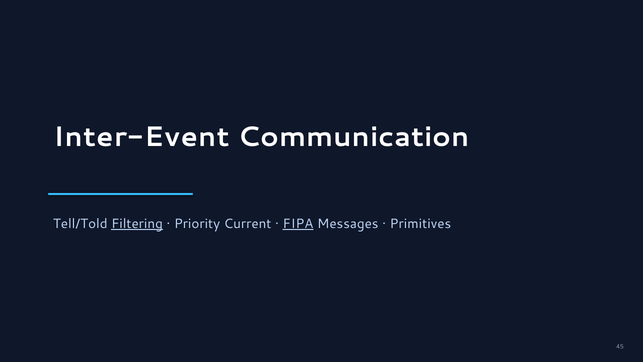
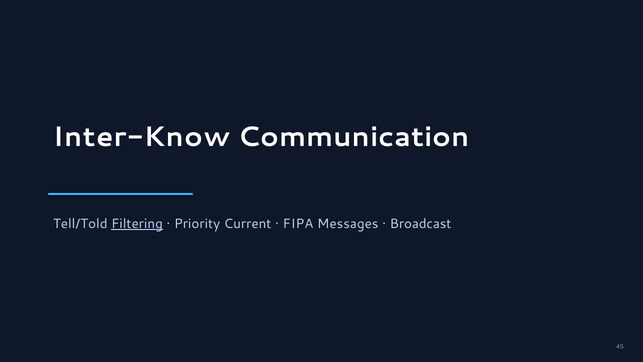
Inter-Event: Inter-Event -> Inter-Know
FIPA underline: present -> none
Primitives: Primitives -> Broadcast
